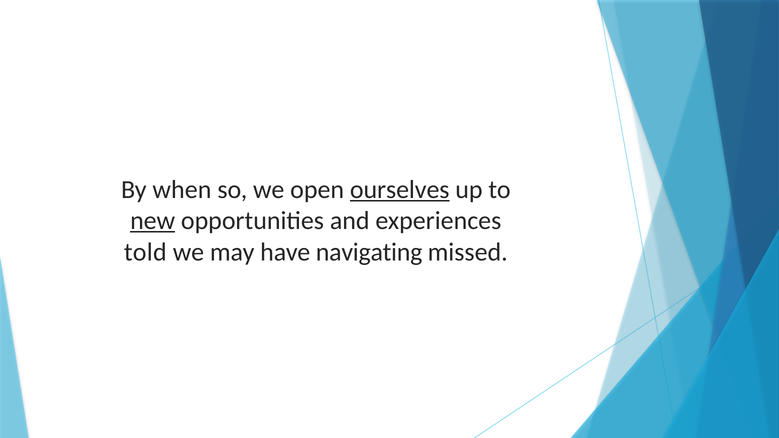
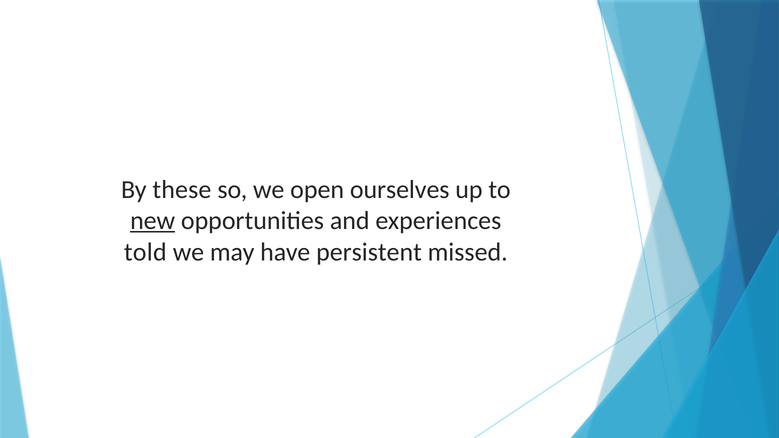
when: when -> these
ourselves underline: present -> none
navigating: navigating -> persistent
